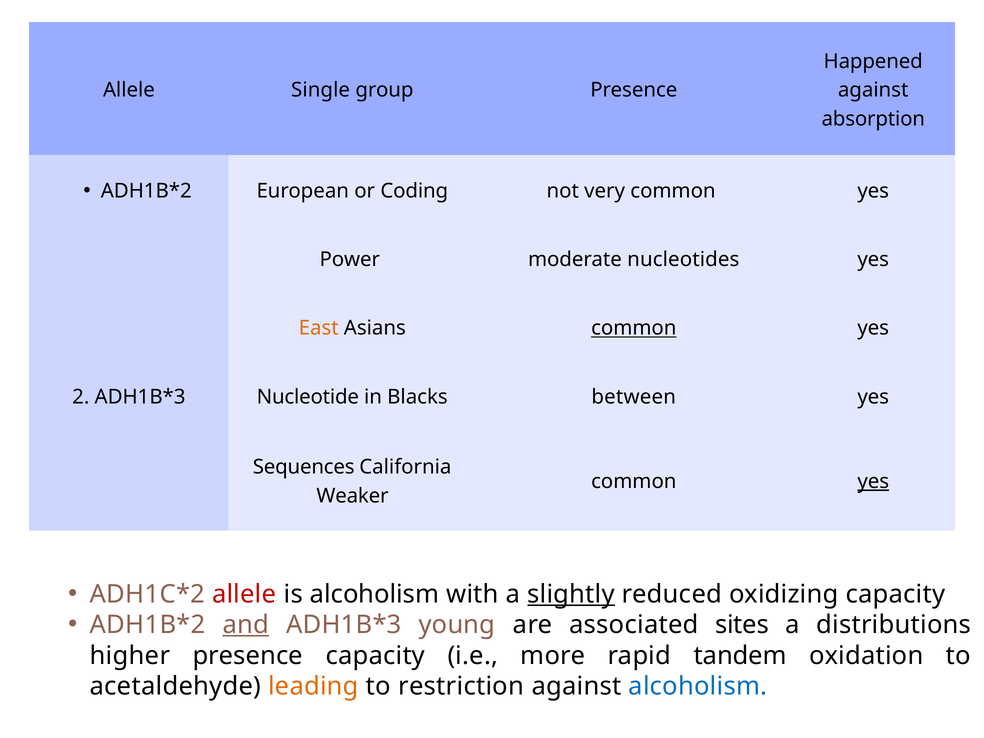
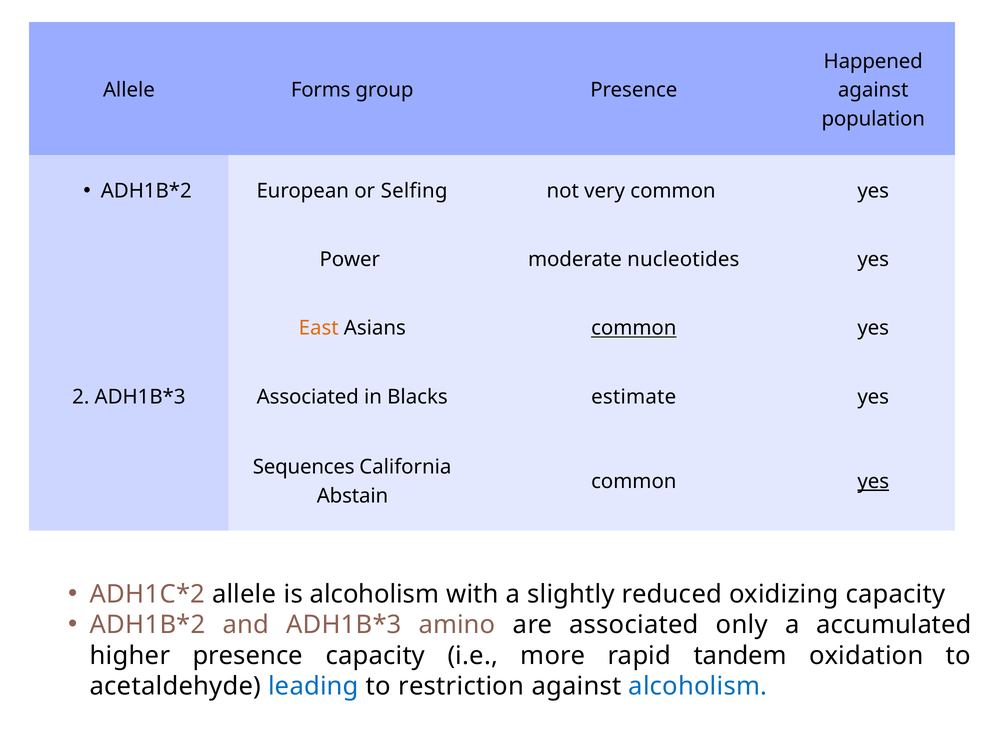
Single: Single -> Forms
absorption: absorption -> population
Coding: Coding -> Selfing
Nucleotide at (308, 397): Nucleotide -> Associated
between: between -> estimate
Weaker: Weaker -> Abstain
allele at (244, 594) colour: red -> black
slightly underline: present -> none
and underline: present -> none
young: young -> amino
sites: sites -> only
distributions: distributions -> accumulated
leading colour: orange -> blue
